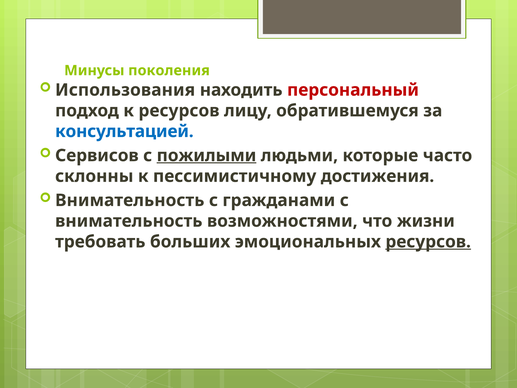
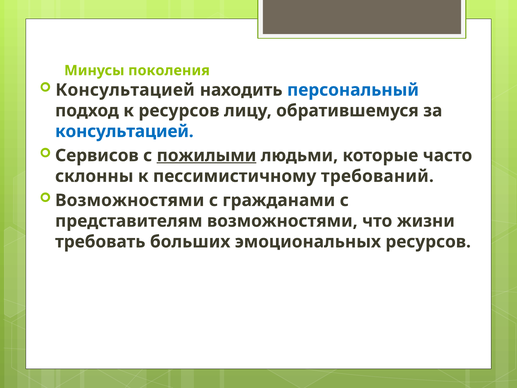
Использования at (125, 90): Использования -> Консультацией
персональный colour: red -> blue
достижения: достижения -> требований
Внимательность at (130, 200): Внимательность -> Возможностями
внимательность at (129, 221): внимательность -> представителям
ресурсов at (428, 242) underline: present -> none
